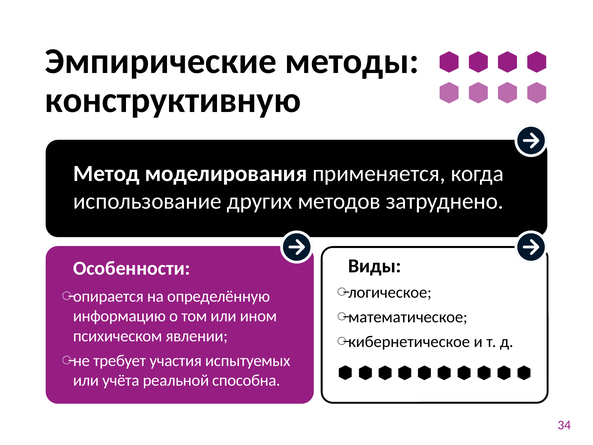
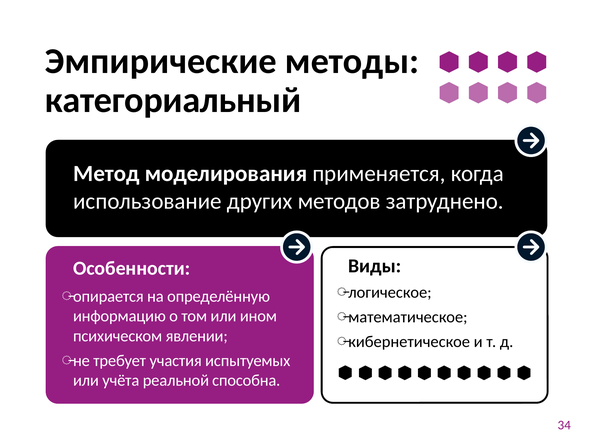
конструктивную: конструктивную -> категориальный
